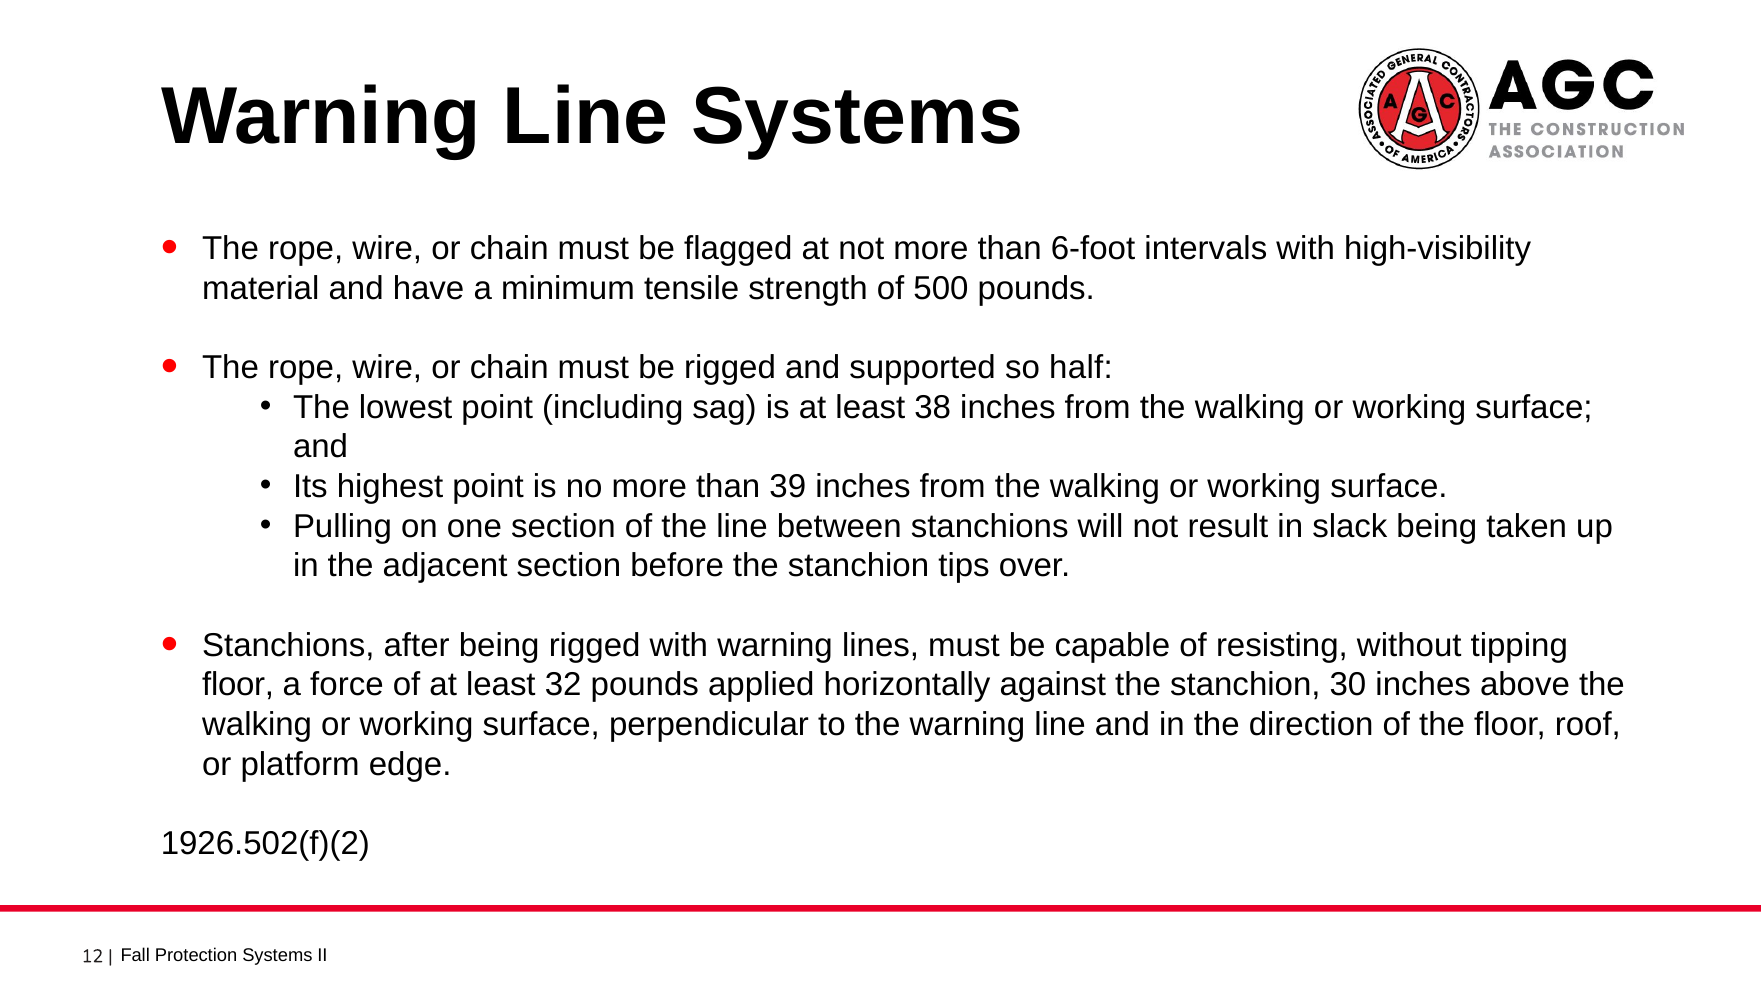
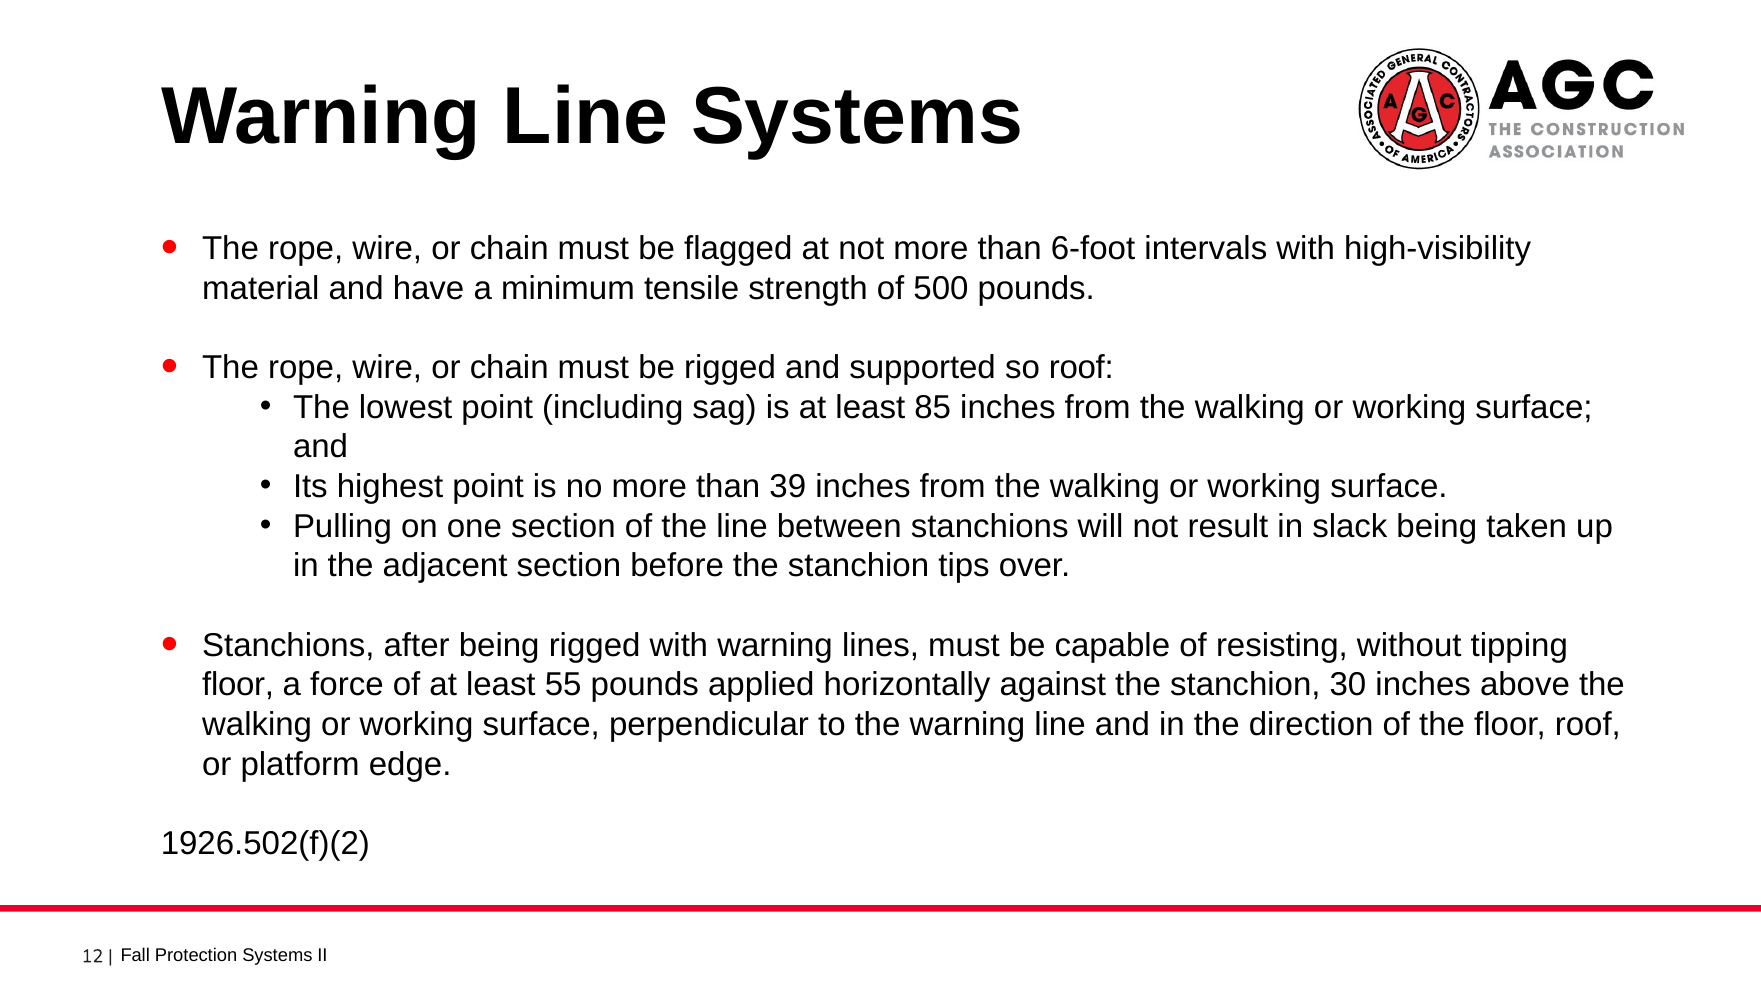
so half: half -> roof
38: 38 -> 85
32: 32 -> 55
